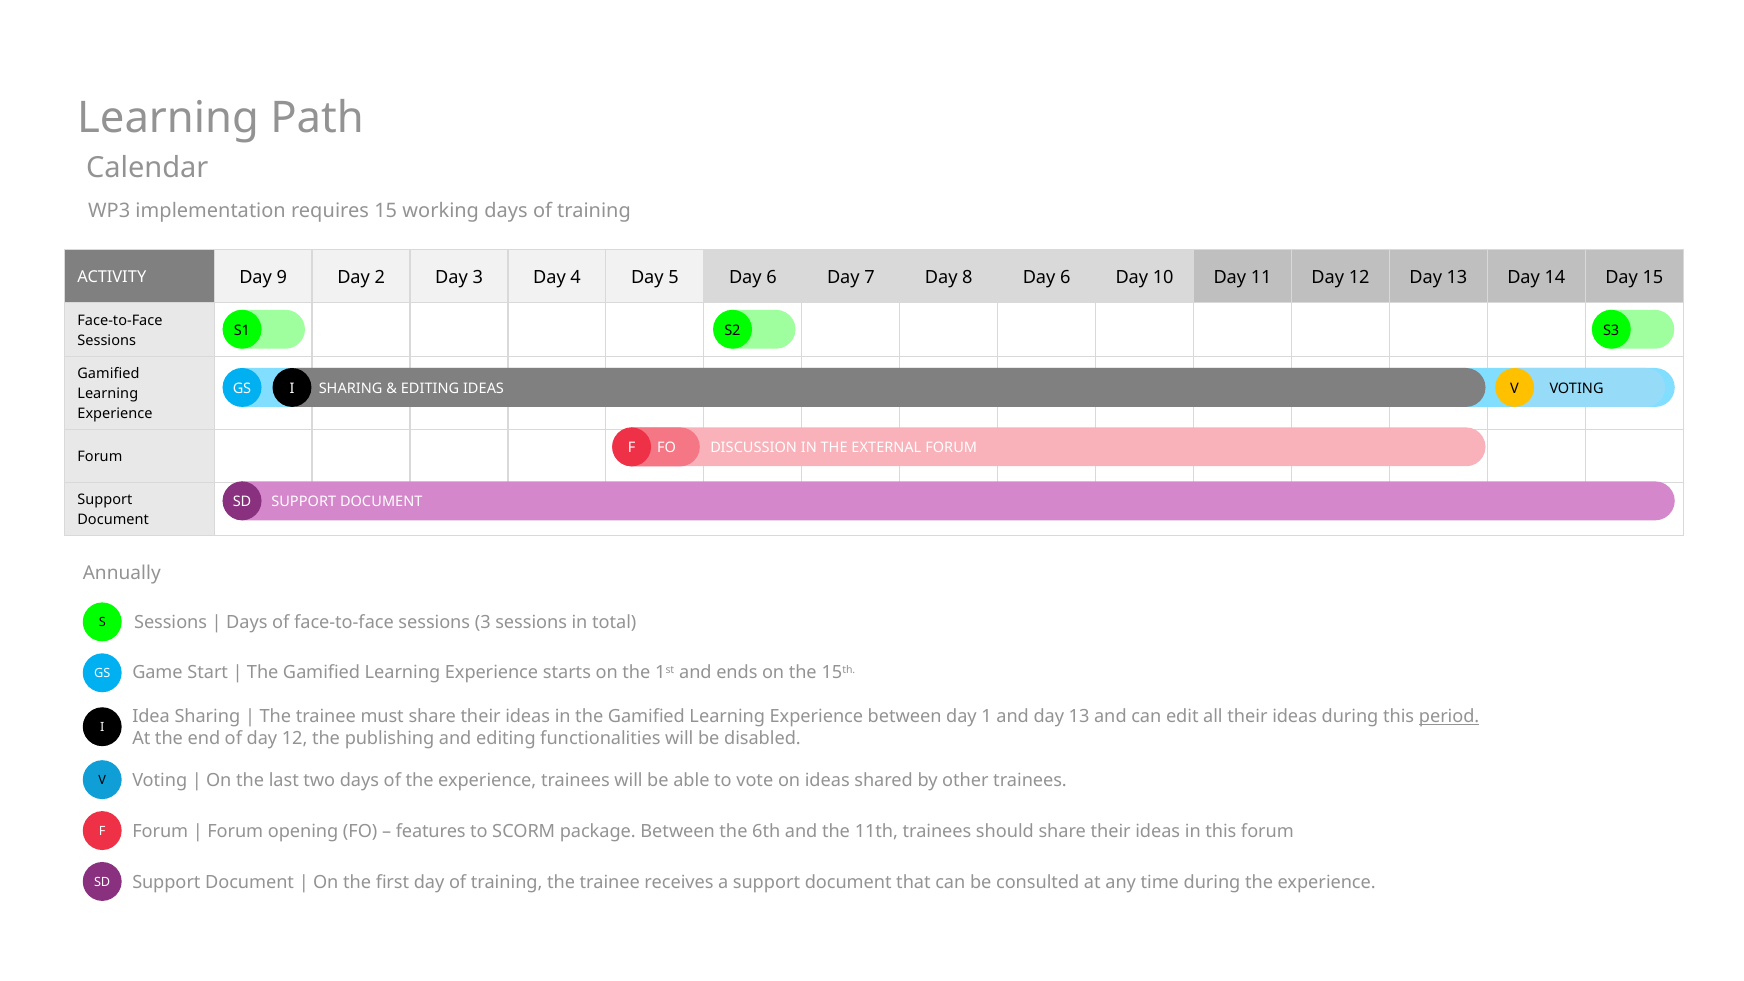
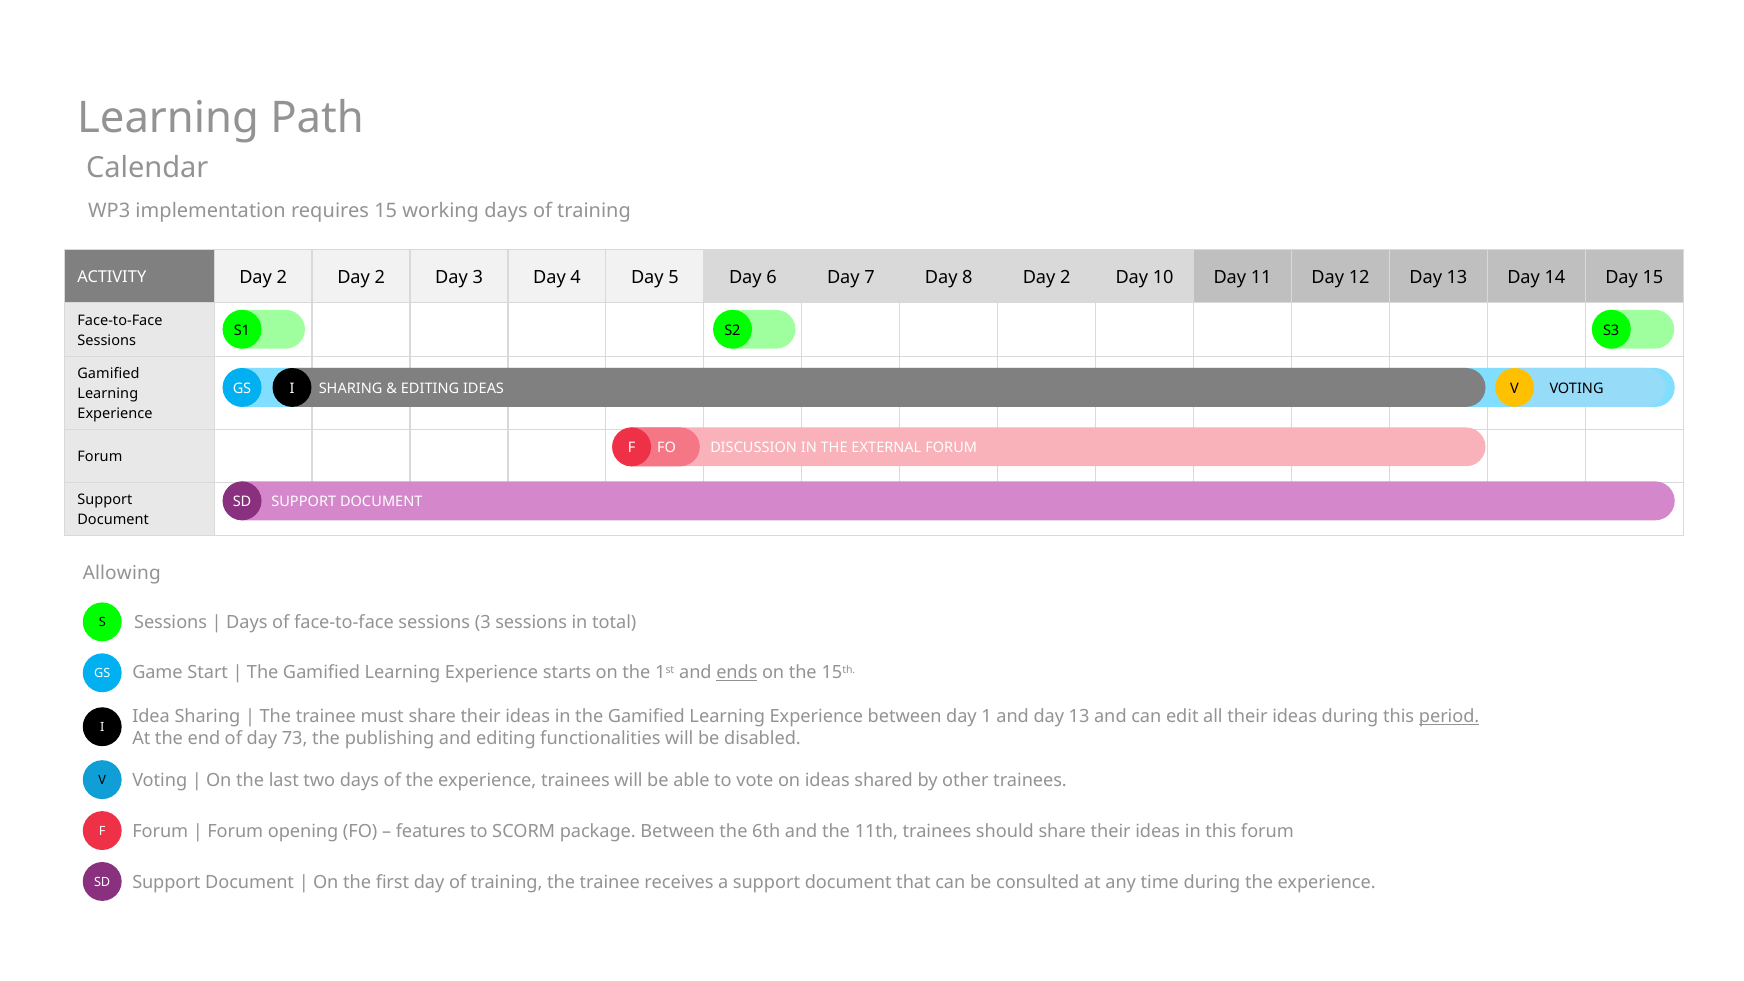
ACTIVITY Day 9: 9 -> 2
8 Day 6: 6 -> 2
Annually: Annually -> Allowing
ends underline: none -> present
of day 12: 12 -> 73
